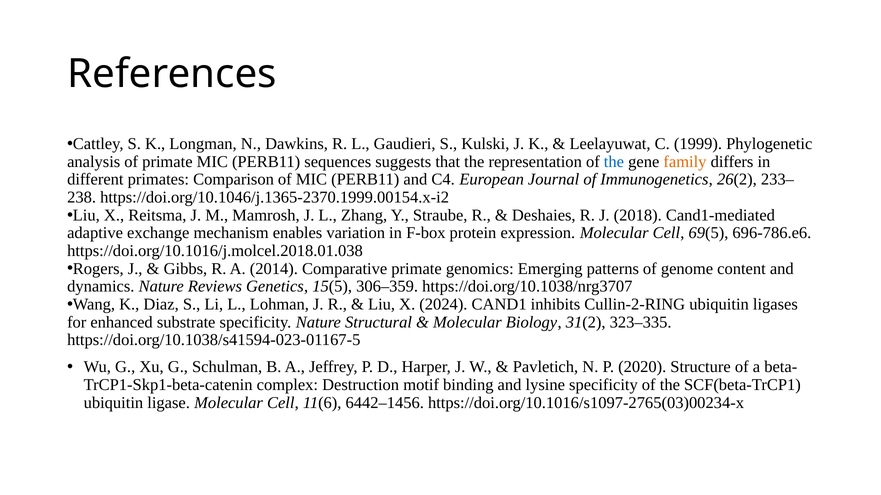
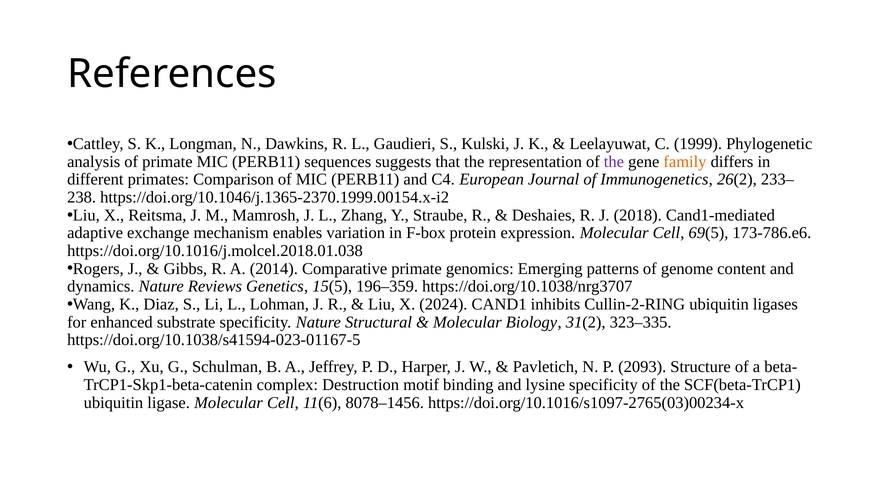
the at (614, 162) colour: blue -> purple
696-786.e6: 696-786.e6 -> 173-786.e6
306–359: 306–359 -> 196–359
2020: 2020 -> 2093
6442–1456: 6442–1456 -> 8078–1456
